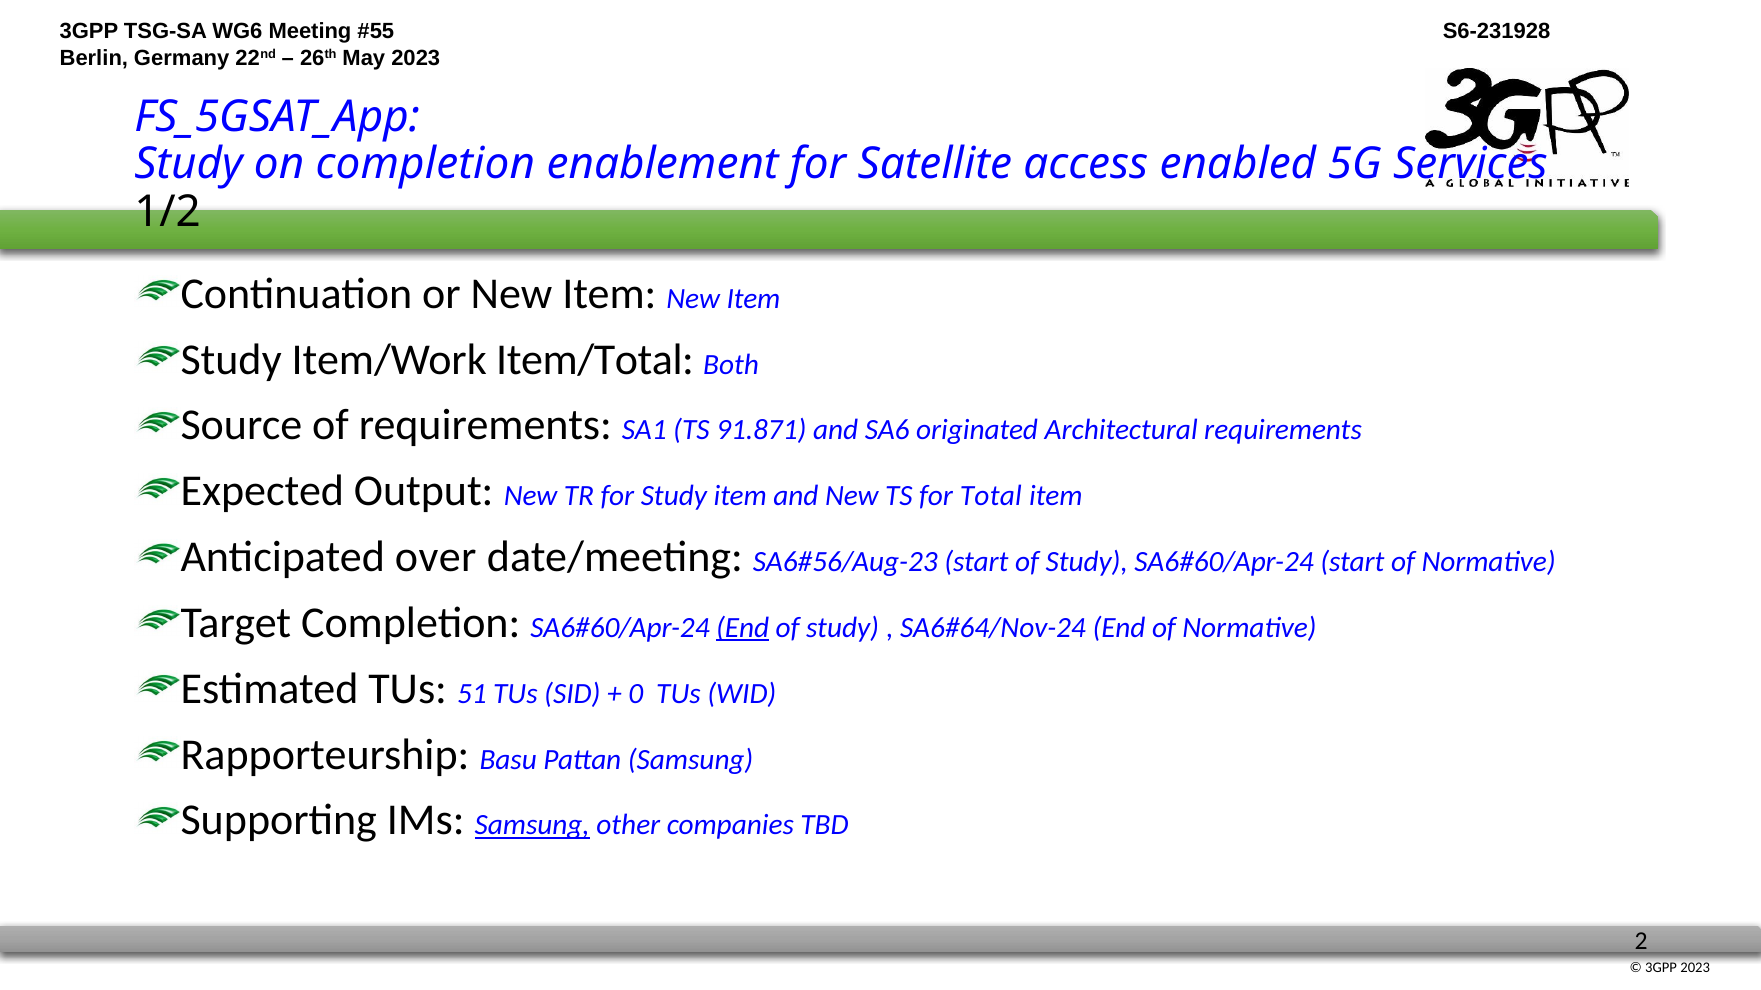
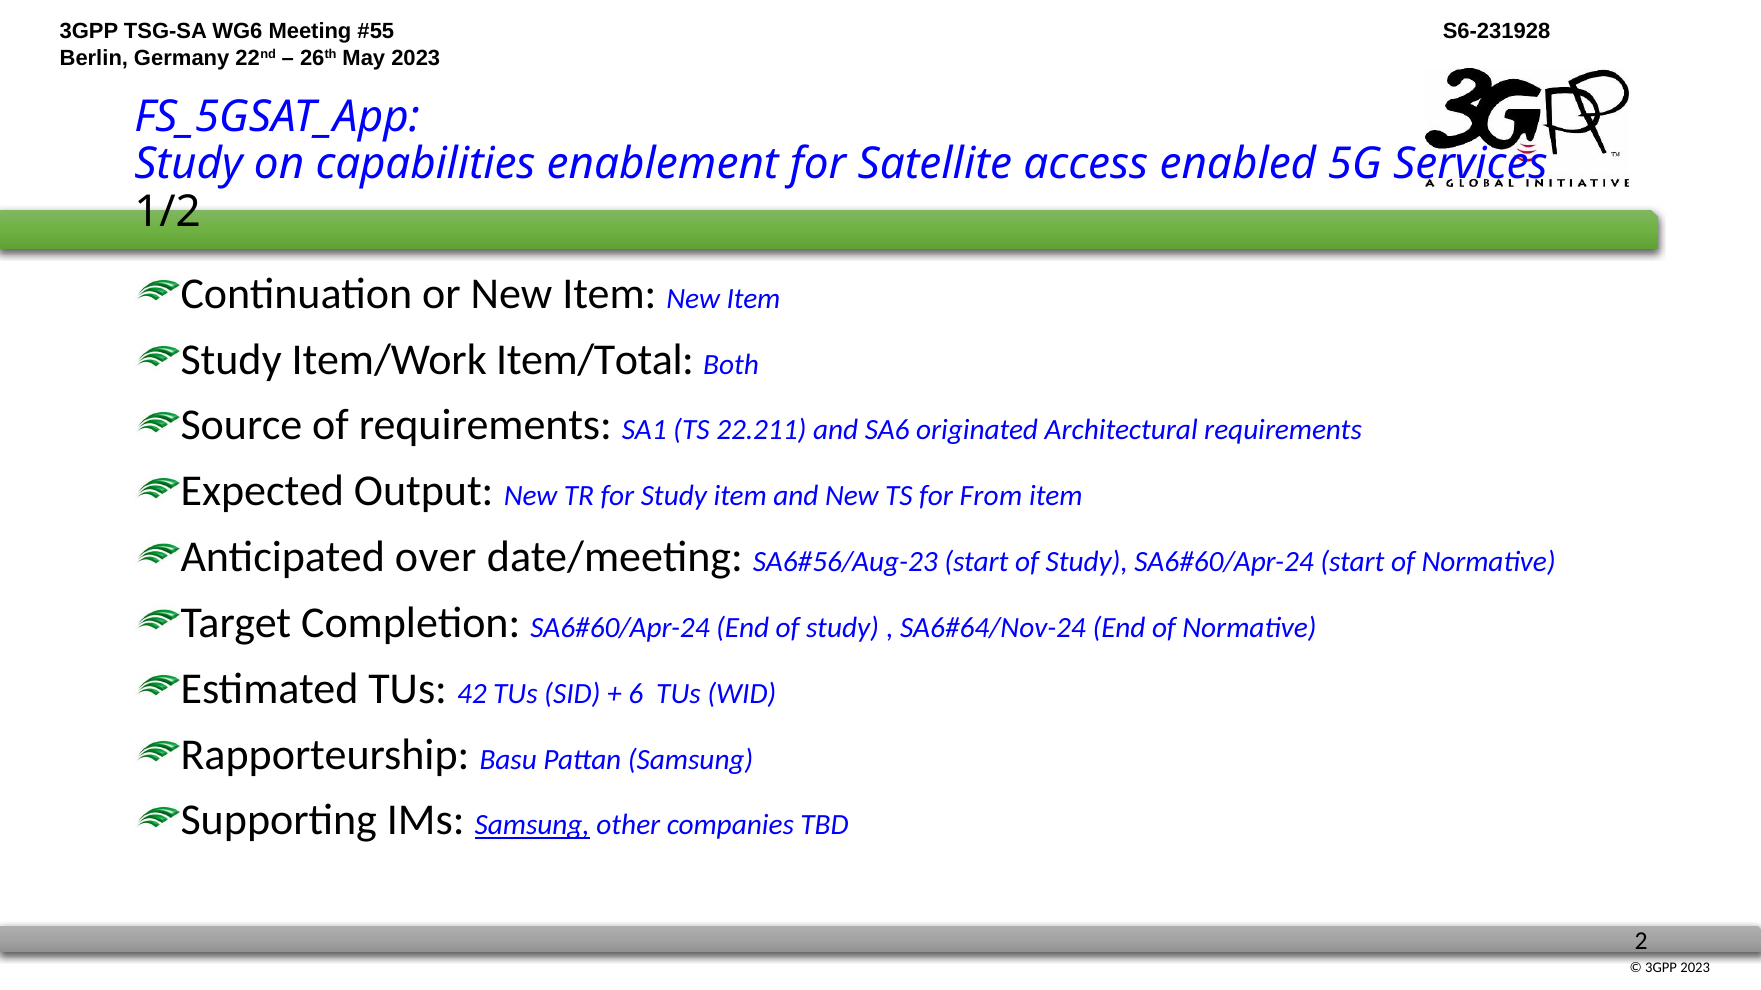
on completion: completion -> capabilities
91.871: 91.871 -> 22.211
Total: Total -> From
End at (743, 628) underline: present -> none
51: 51 -> 42
0: 0 -> 6
